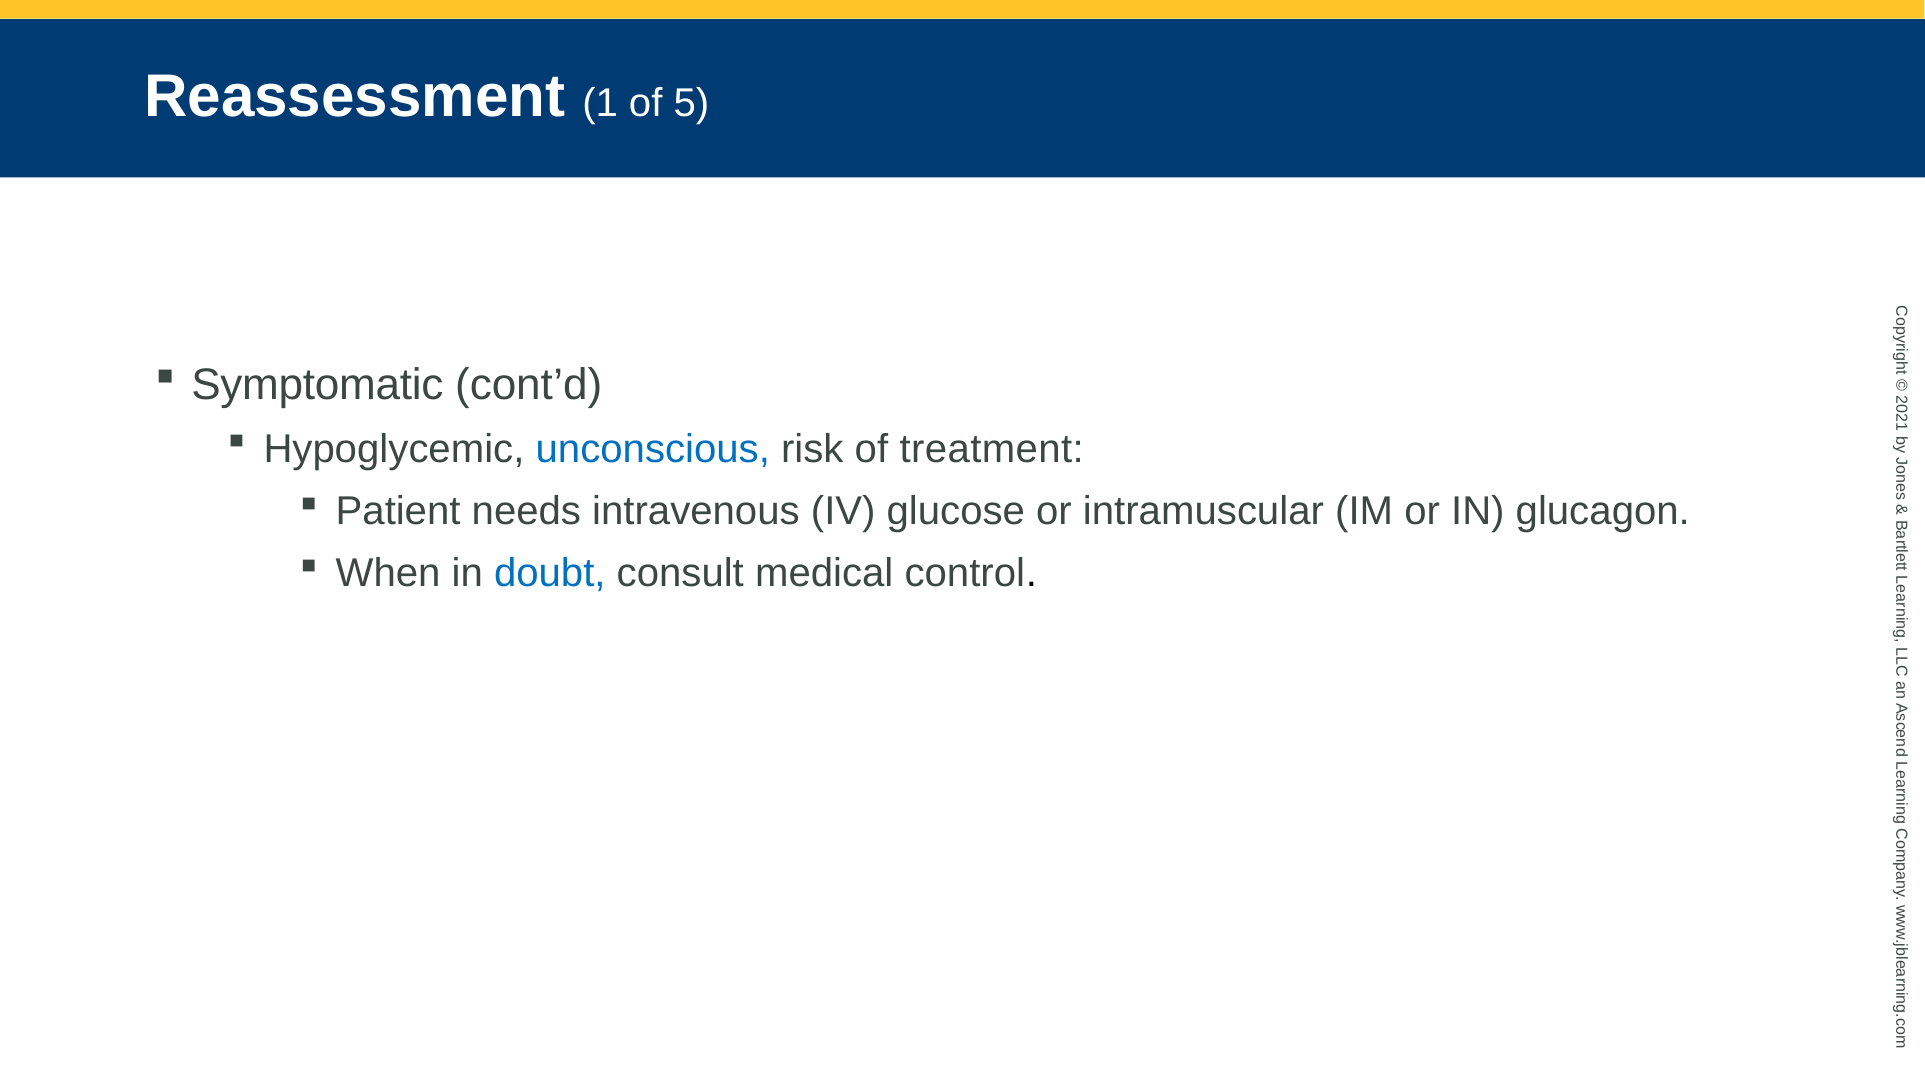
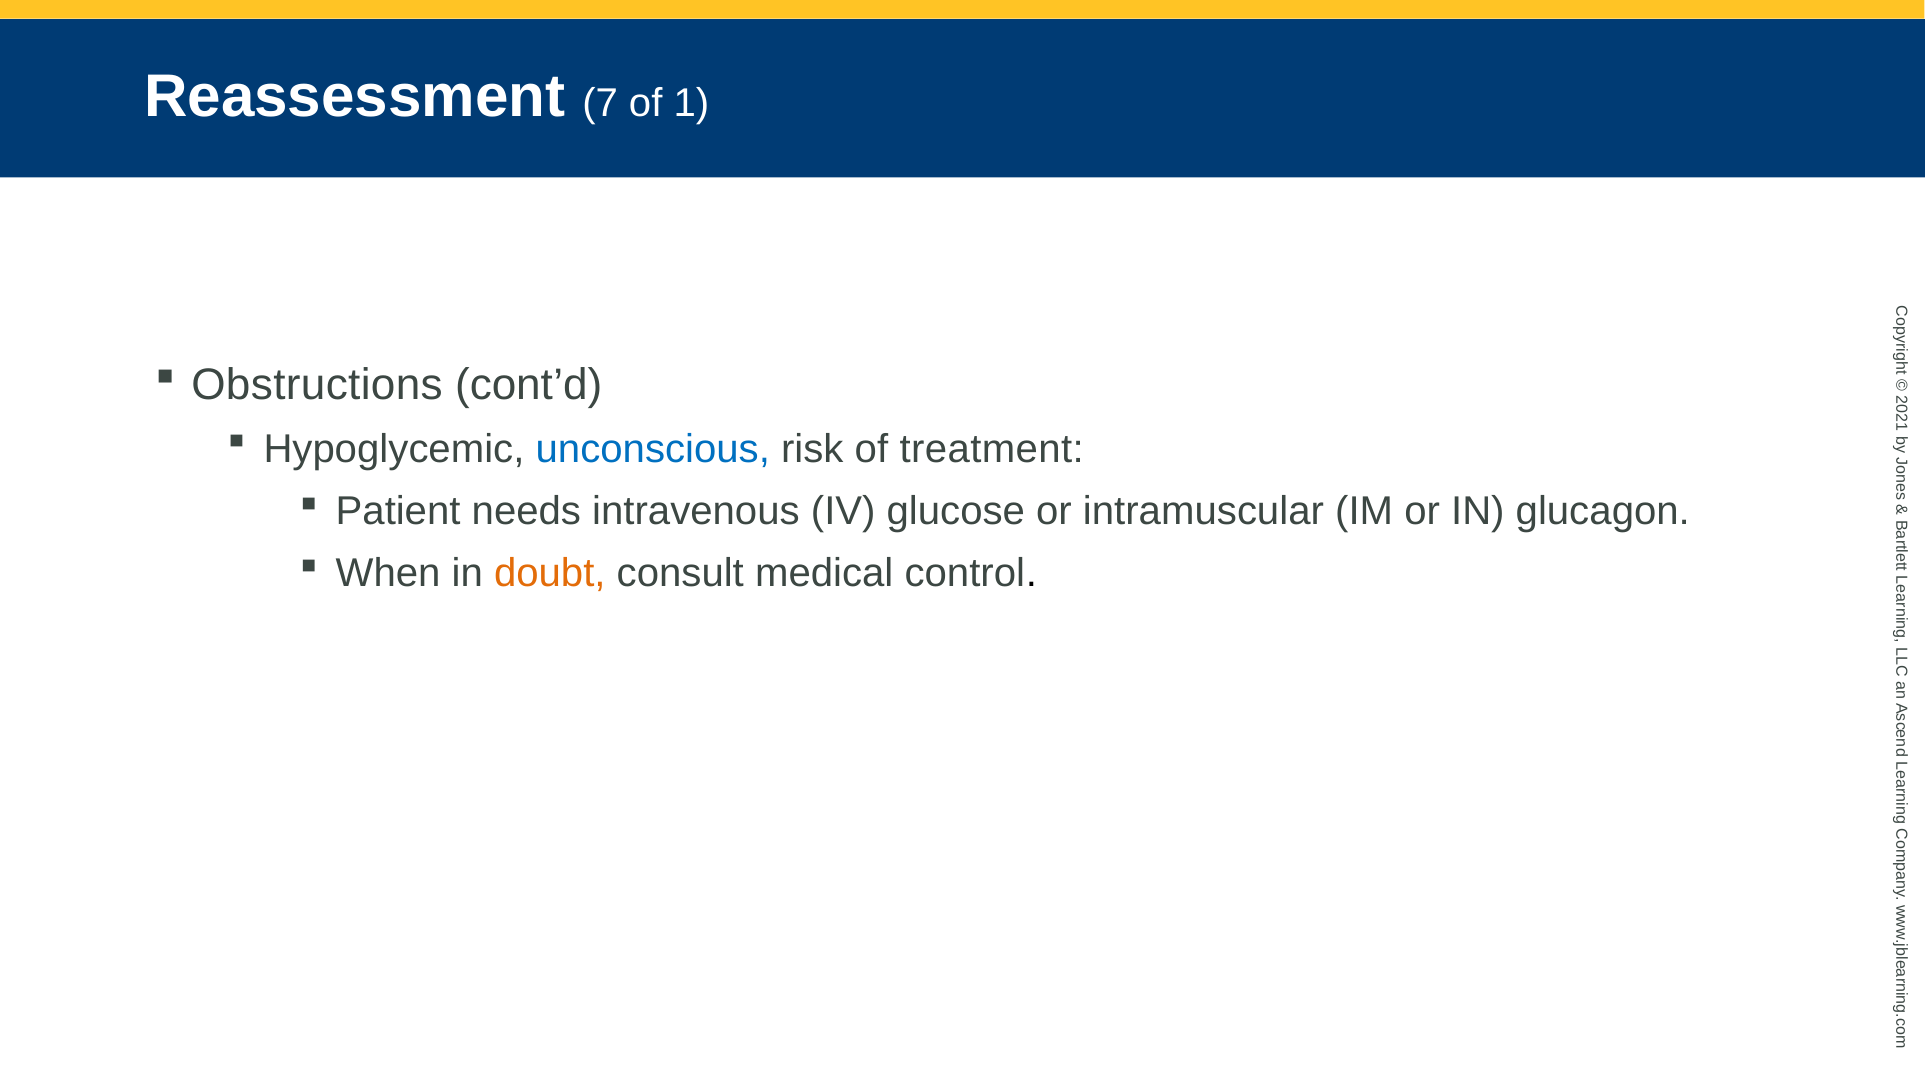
Reassessment 1: 1 -> 7
of 5: 5 -> 1
Symptomatic: Symptomatic -> Obstructions
doubt colour: blue -> orange
